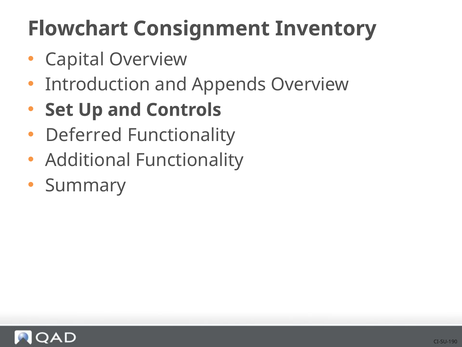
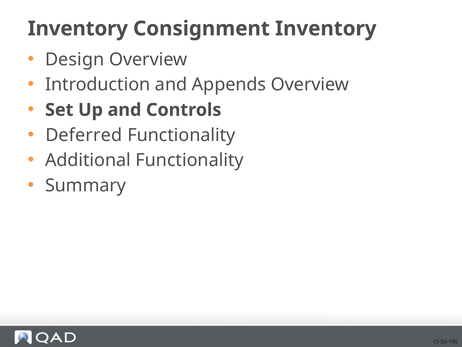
Flowchart at (78, 29): Flowchart -> Inventory
Capital: Capital -> Design
